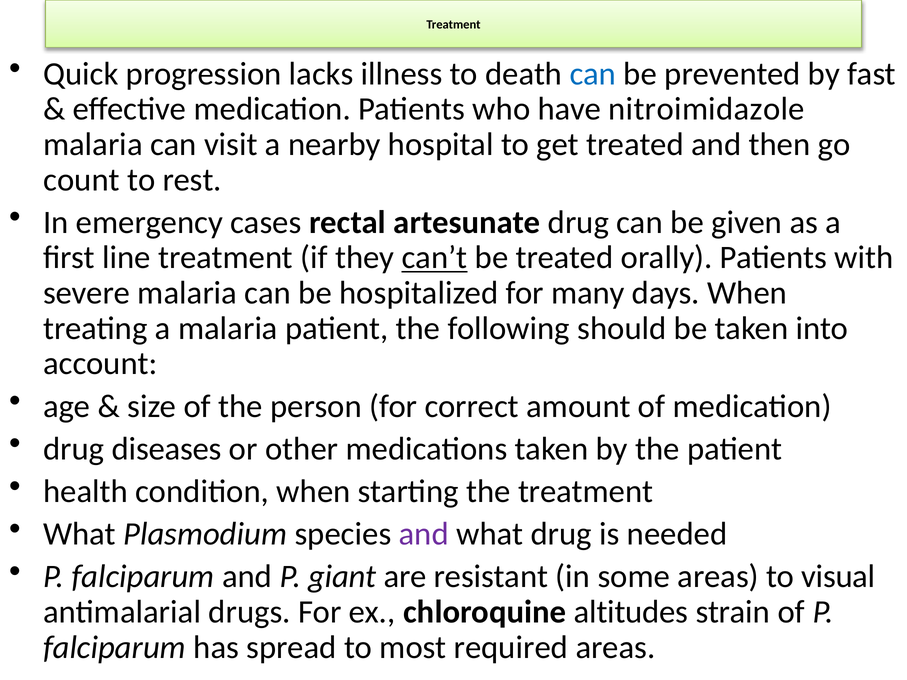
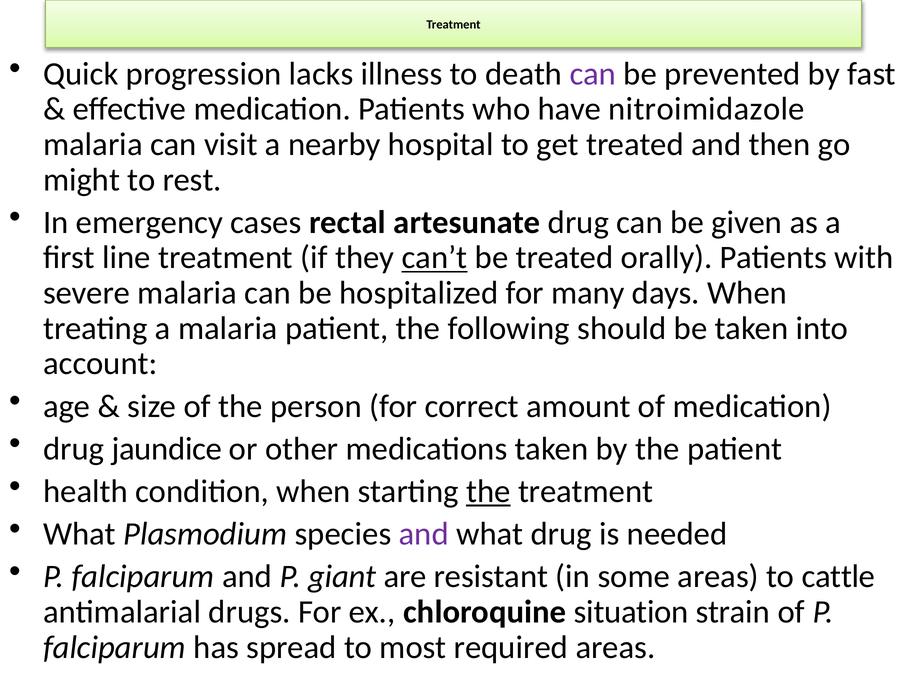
can at (593, 74) colour: blue -> purple
count: count -> might
diseases: diseases -> jaundice
the at (488, 492) underline: none -> present
visual: visual -> cattle
altitudes: altitudes -> situation
